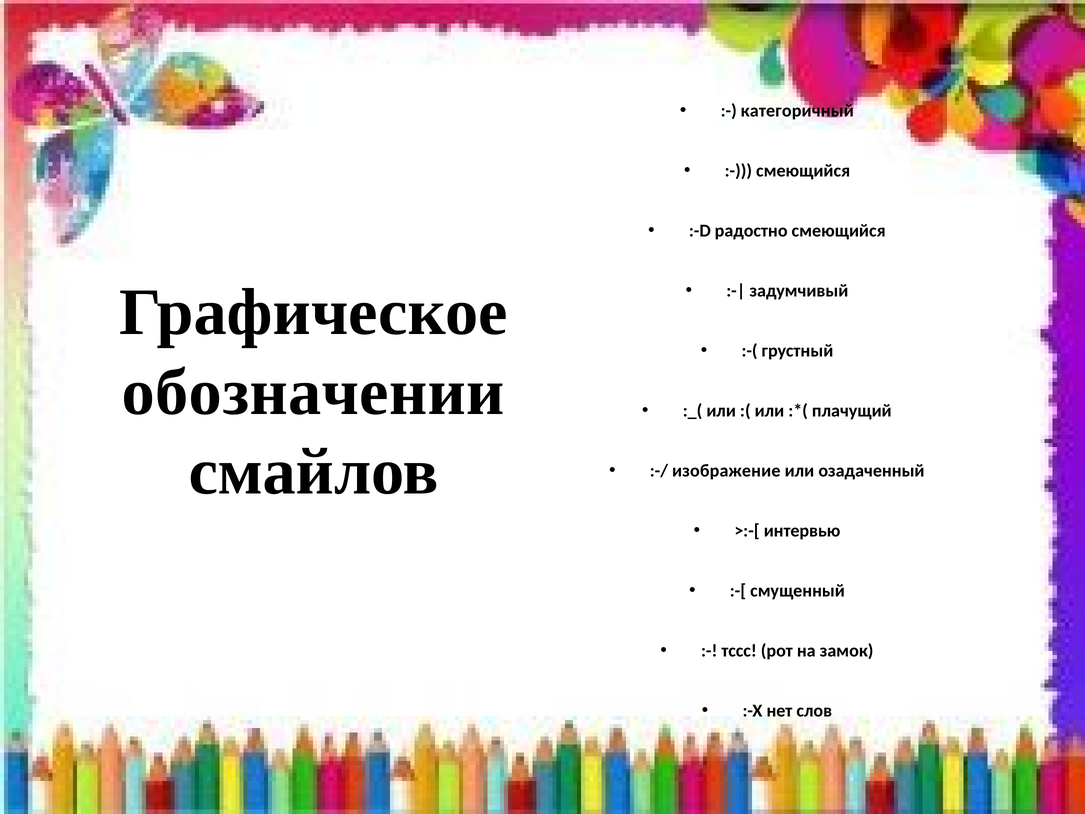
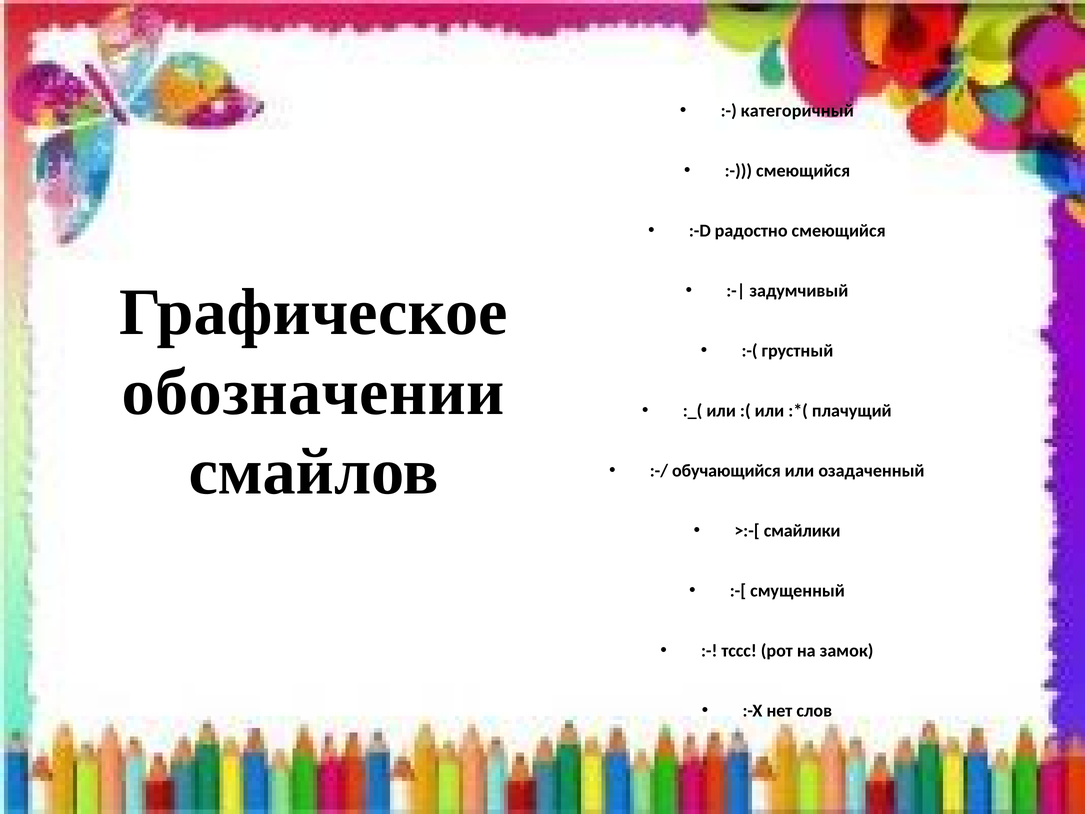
изображение: изображение -> обучающийся
интервью: интервью -> смайлики
